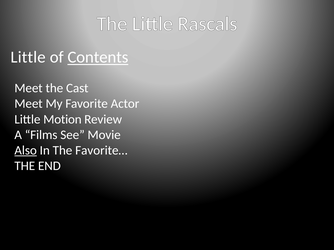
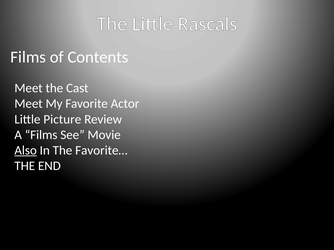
Little at (28, 57): Little -> Films
Contents underline: present -> none
Motion: Motion -> Picture
